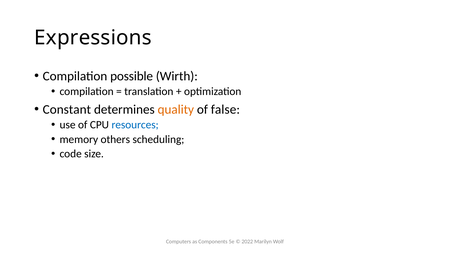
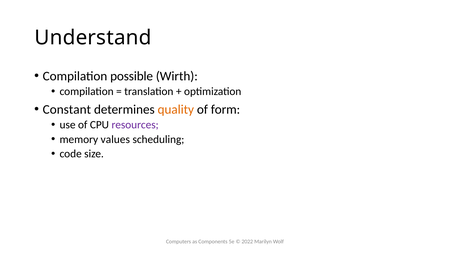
Expressions: Expressions -> Understand
false: false -> form
resources colour: blue -> purple
others: others -> values
